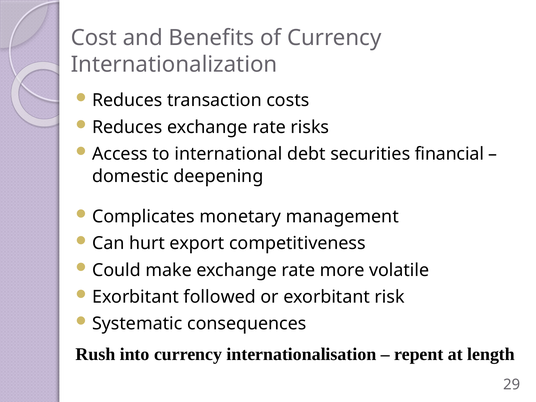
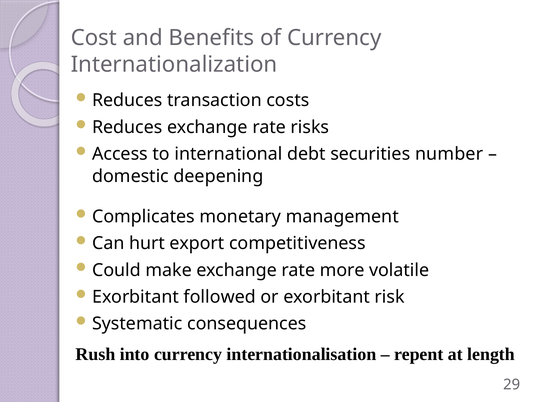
financial: financial -> number
